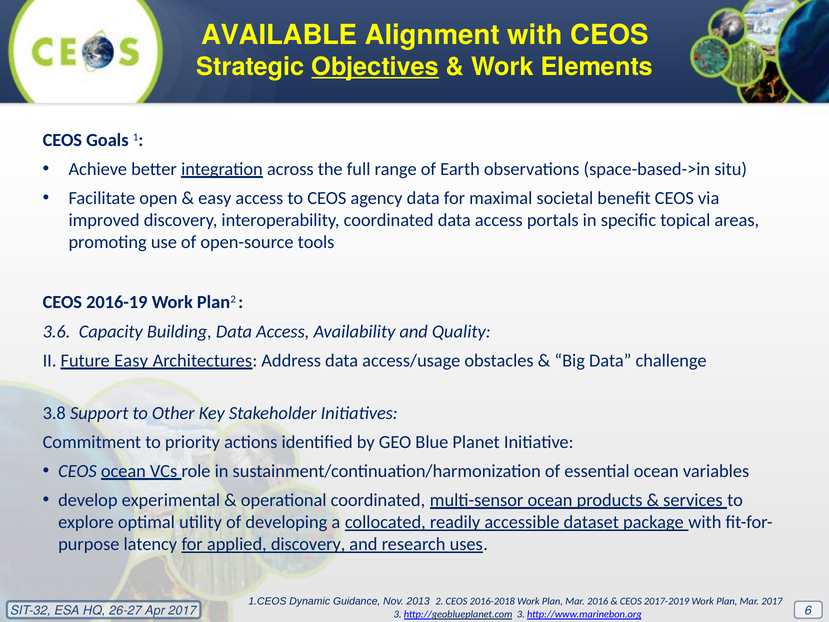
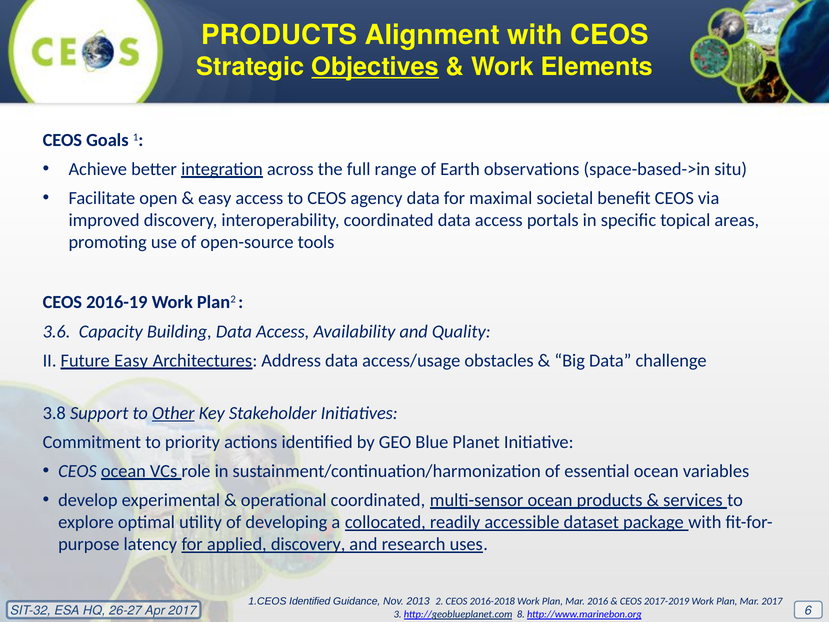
AVAILABLE at (279, 35): AVAILABLE -> PRODUCTS
Other underline: none -> present
1.CEOS Dynamic: Dynamic -> Identified
http://geoblueplanet.com 3: 3 -> 8
